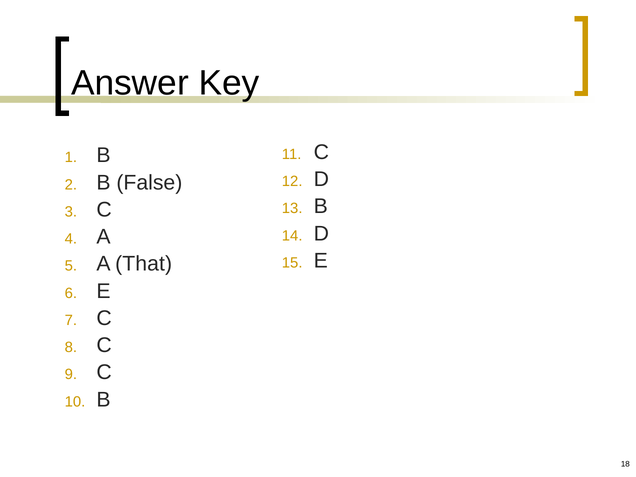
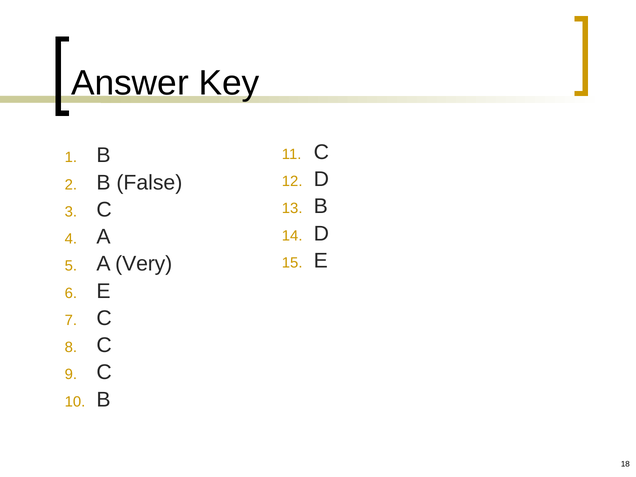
That: That -> Very
